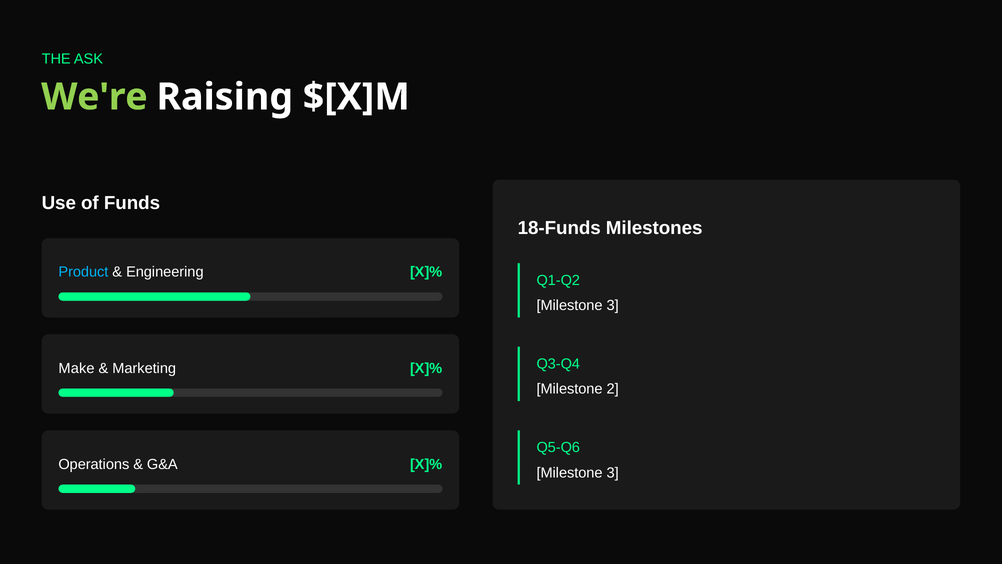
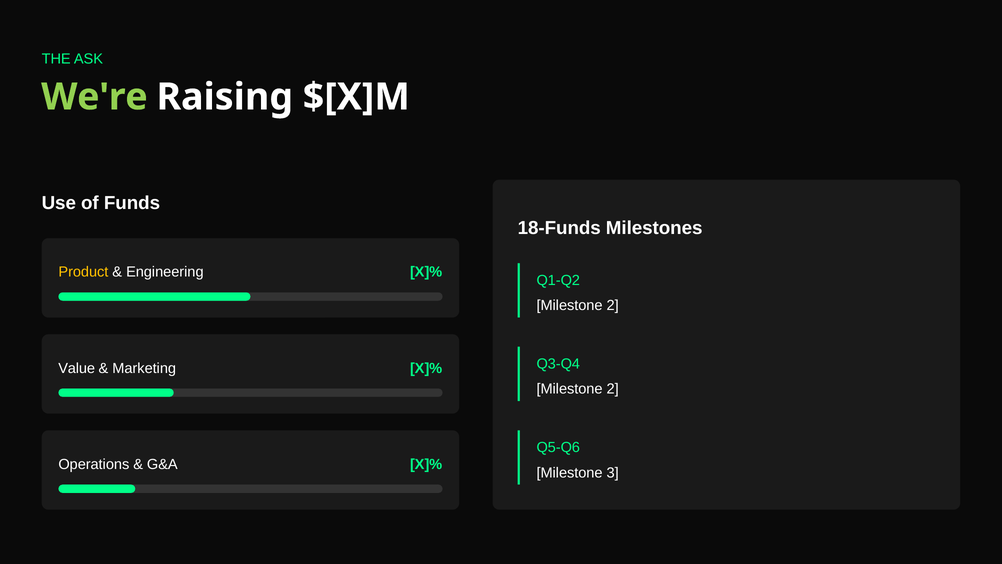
Product colour: light blue -> yellow
3 at (613, 305): 3 -> 2
Make: Make -> Value
